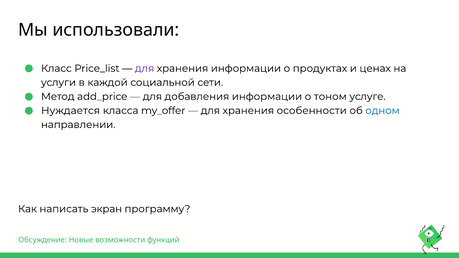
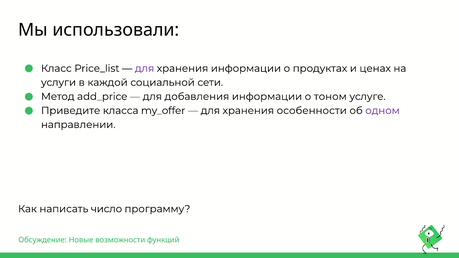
Нуждается: Нуждается -> Приведите
одном colour: blue -> purple
экран: экран -> число
